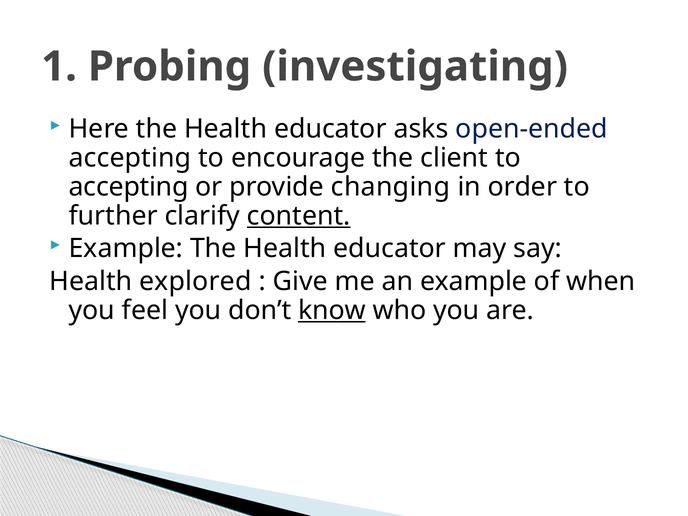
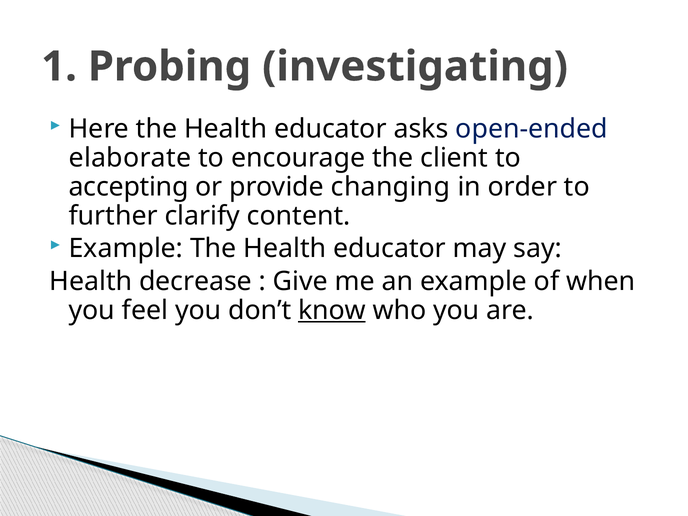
accepting at (130, 158): accepting -> elaborate
content underline: present -> none
explored: explored -> decrease
